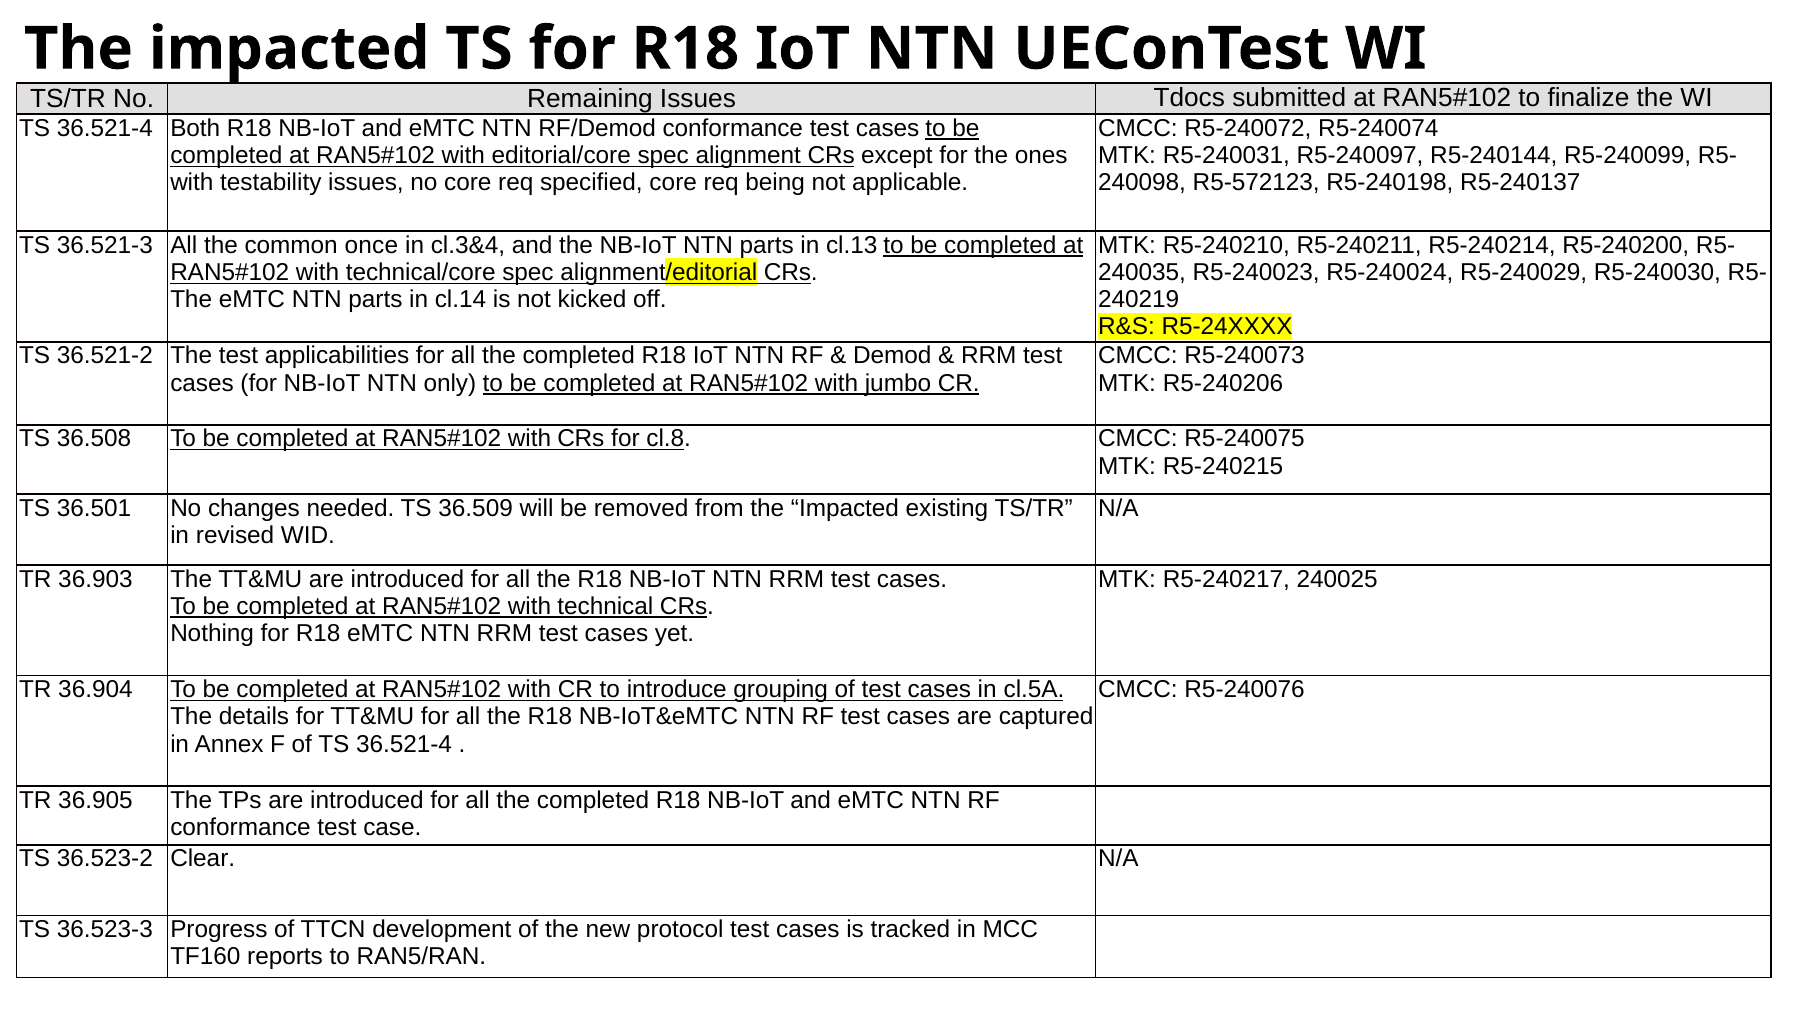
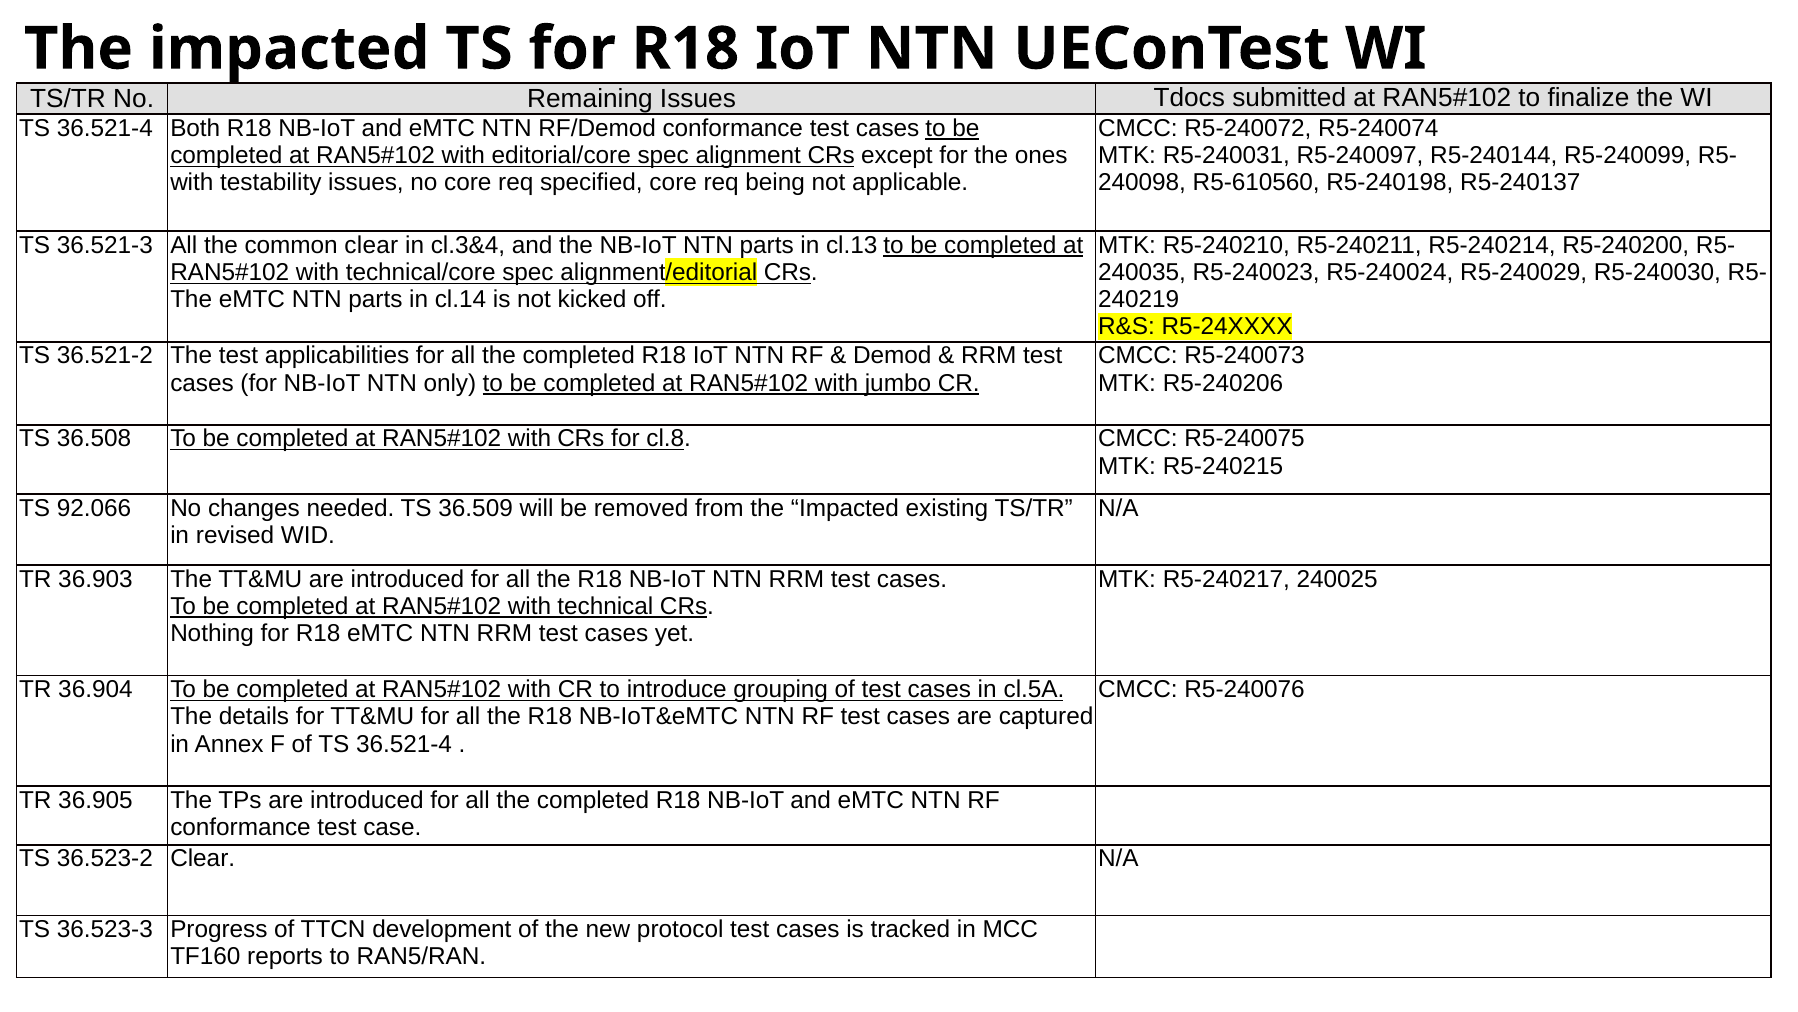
R5-572123: R5-572123 -> R5-610560
common once: once -> clear
36.501: 36.501 -> 92.066
